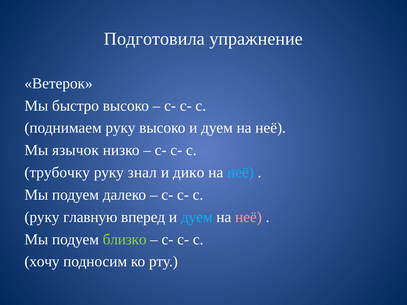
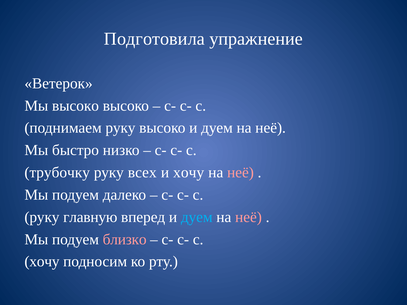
Мы быстро: быстро -> высоко
язычок: язычок -> быстро
знал: знал -> всех
и дико: дико -> хочу
неё at (240, 173) colour: light blue -> pink
близко colour: light green -> pink
